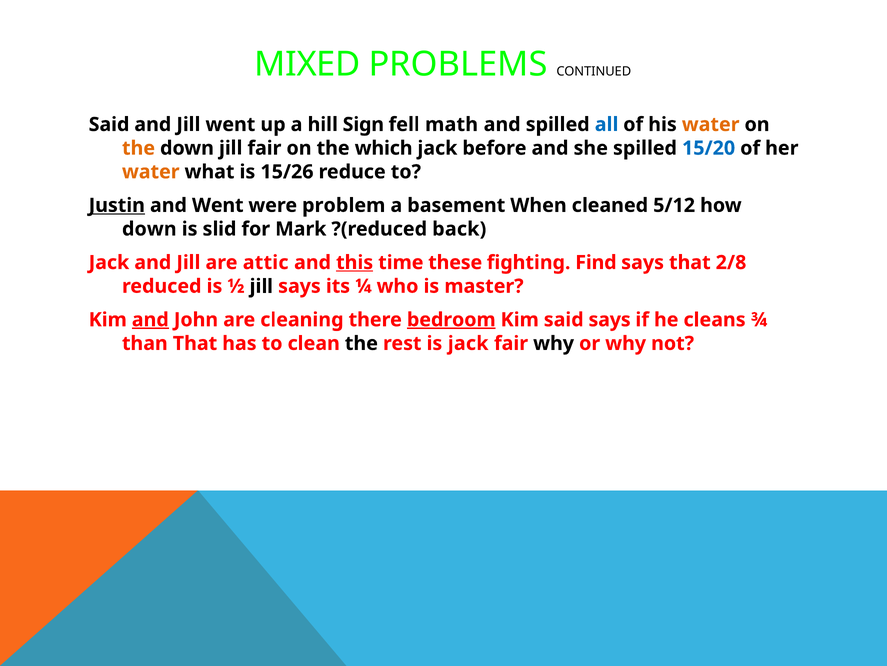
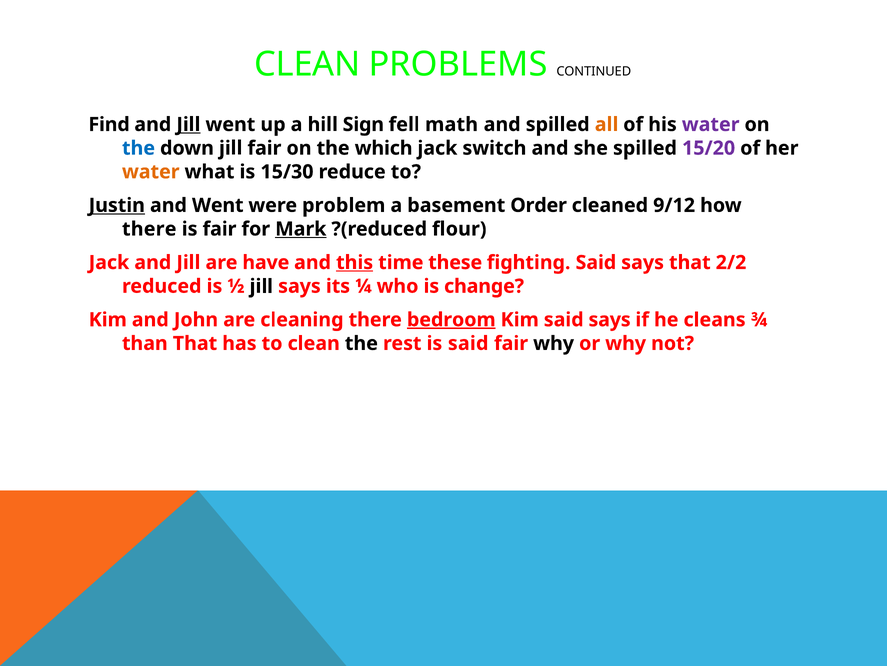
MIXED at (307, 64): MIXED -> CLEAN
Said at (109, 124): Said -> Find
Jill at (188, 124) underline: none -> present
all colour: blue -> orange
water at (711, 124) colour: orange -> purple
the at (139, 148) colour: orange -> blue
before: before -> switch
15/20 colour: blue -> purple
15/26: 15/26 -> 15/30
When: When -> Order
5/12: 5/12 -> 9/12
down at (149, 229): down -> there
is slid: slid -> fair
Mark underline: none -> present
back: back -> flour
attic: attic -> have
fighting Find: Find -> Said
2/8: 2/8 -> 2/2
master: master -> change
and at (150, 319) underline: present -> none
is jack: jack -> said
